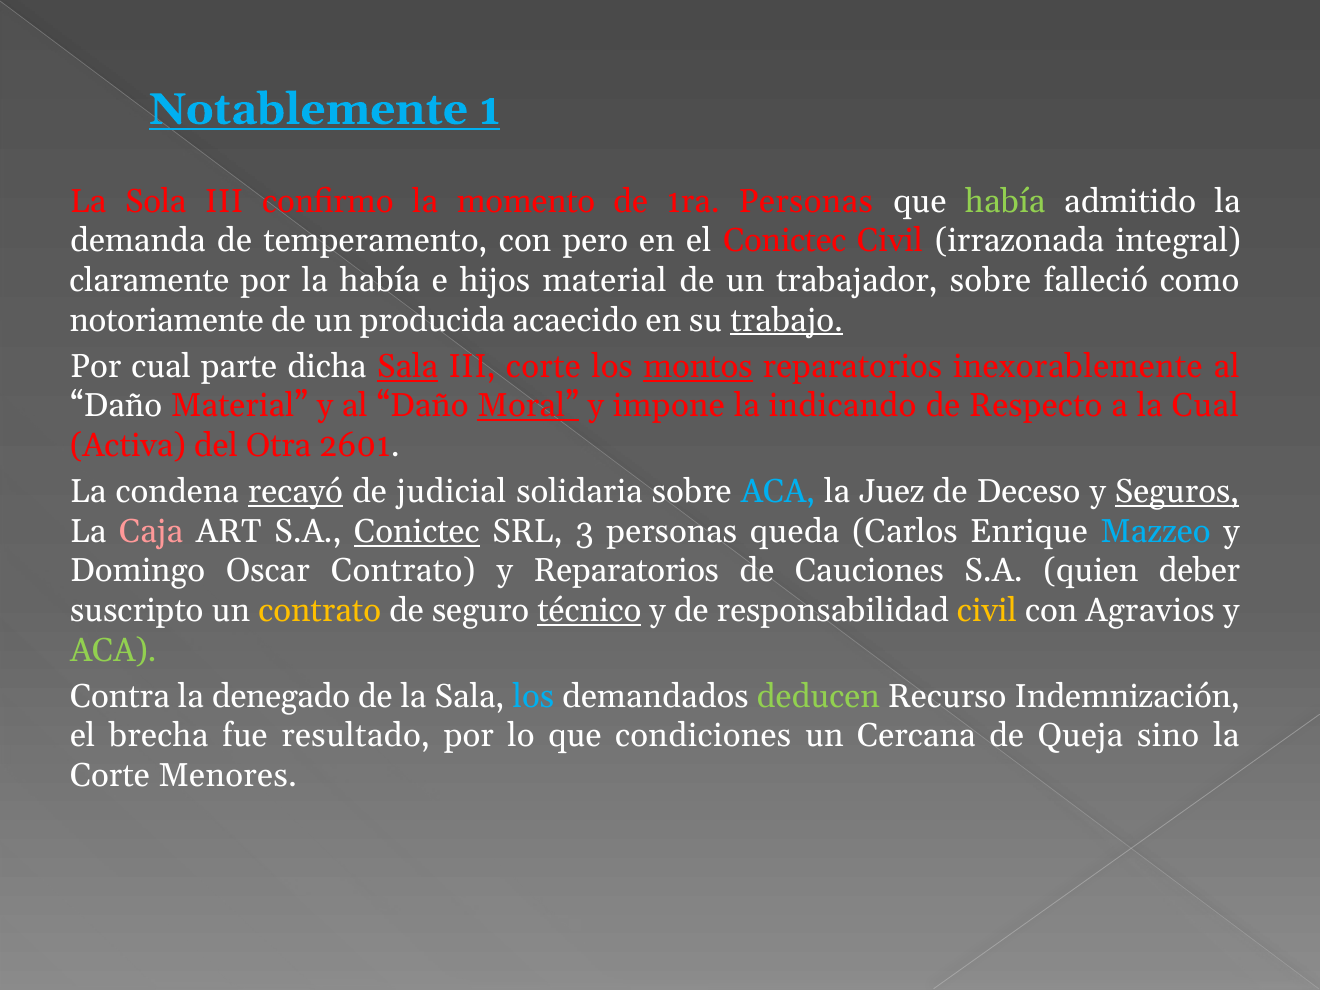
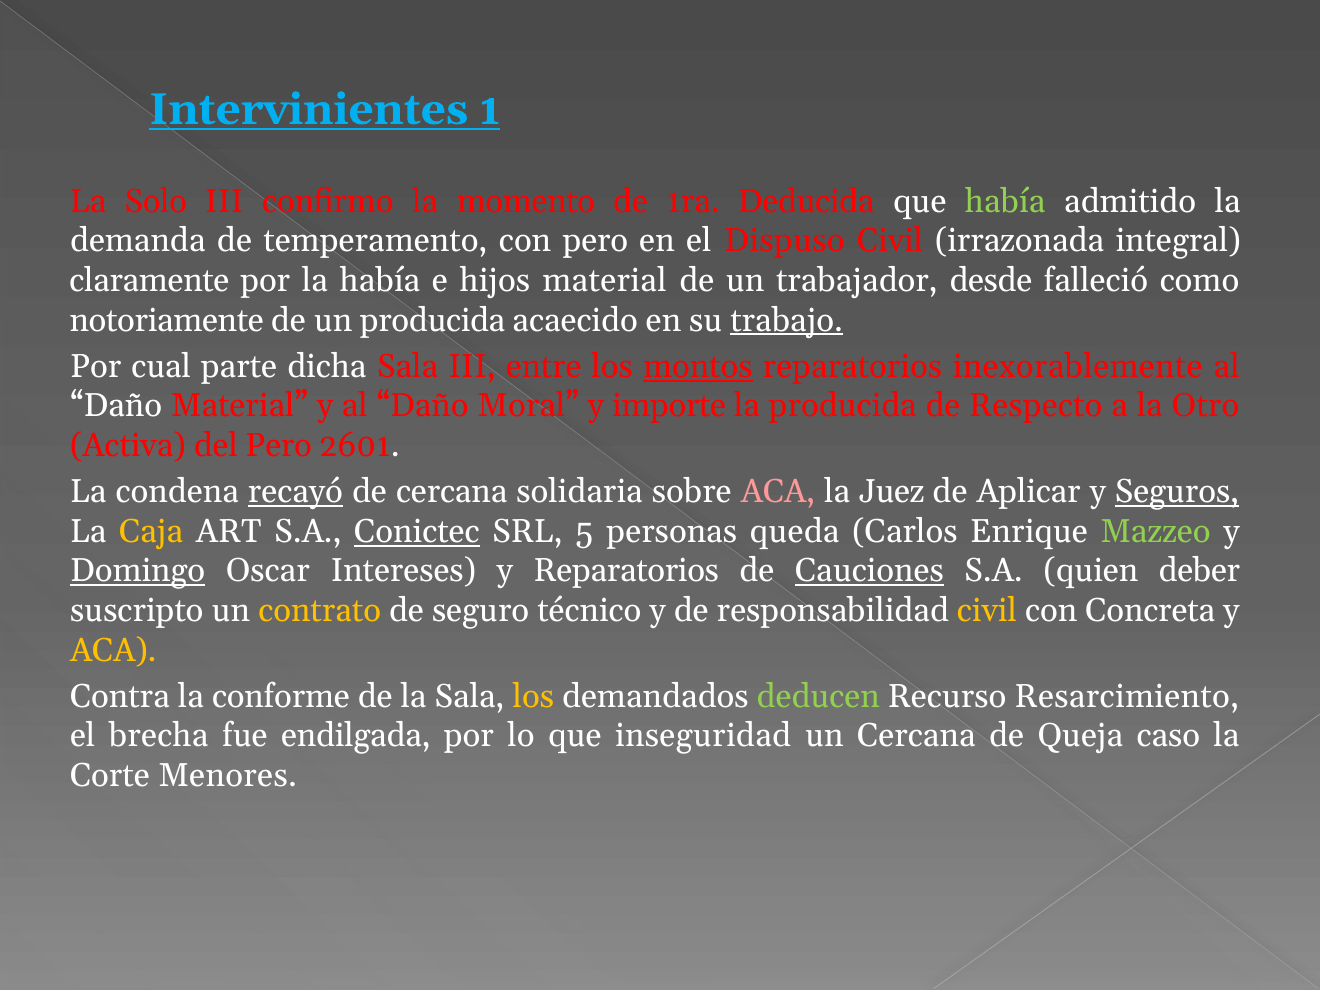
Notablemente: Notablemente -> Intervinientes
Sola: Sola -> Solo
1ra Personas: Personas -> Deducida
el Conictec: Conictec -> Dispuso
trabajador sobre: sobre -> desde
Sala at (408, 366) underline: present -> none
III corte: corte -> entre
Moral underline: present -> none
impone: impone -> importe
la indicando: indicando -> producida
la Cual: Cual -> Otro
del Otra: Otra -> Pero
de judicial: judicial -> cercana
ACA at (778, 492) colour: light blue -> pink
Deceso: Deceso -> Aplicar
Caja colour: pink -> yellow
3: 3 -> 5
Mazzeo colour: light blue -> light green
Domingo underline: none -> present
Oscar Contrato: Contrato -> Intereses
Cauciones underline: none -> present
técnico underline: present -> none
Agravios: Agravios -> Concreta
ACA at (113, 650) colour: light green -> yellow
denegado: denegado -> conforme
los at (533, 696) colour: light blue -> yellow
Indemnización: Indemnización -> Resarcimiento
resultado: resultado -> endilgada
condiciones: condiciones -> inseguridad
sino: sino -> caso
